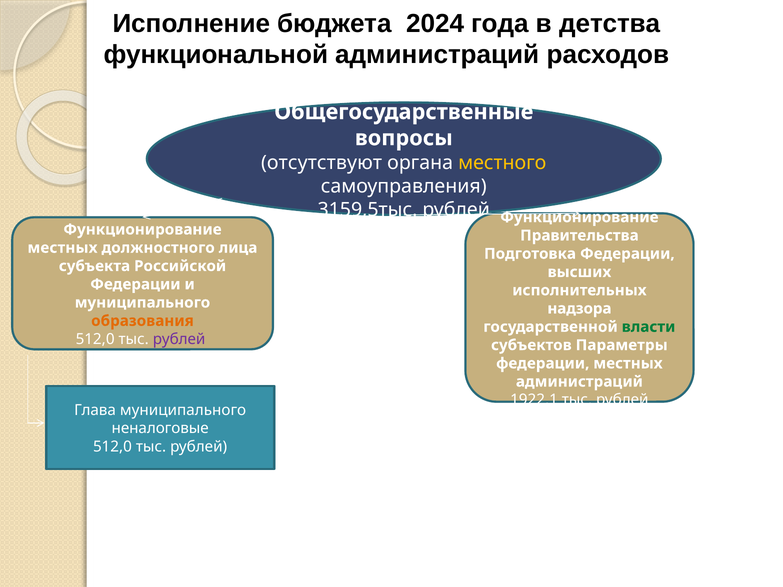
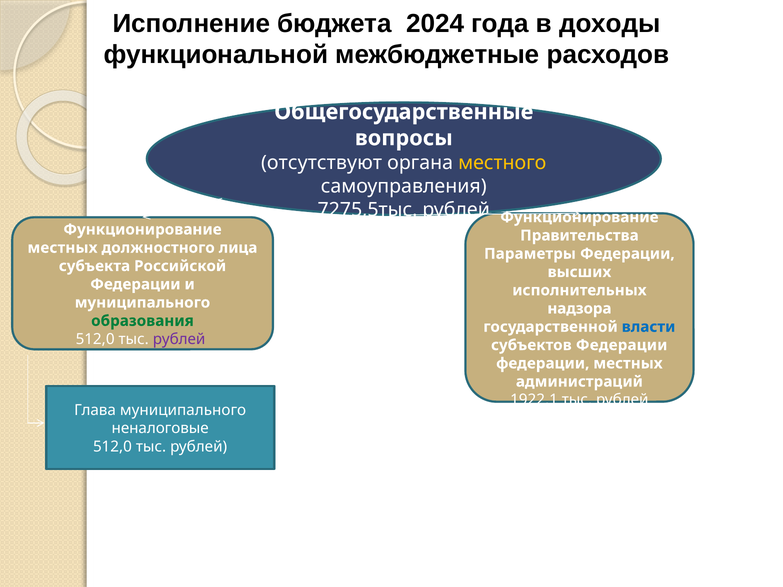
детства: детства -> доходы
функциональной администраций: администраций -> межбюджетные
3159,5тыс: 3159,5тыс -> 7275,5тыс
Подготовка: Подготовка -> Параметры
образования colour: orange -> green
власти colour: green -> blue
субъектов Параметры: Параметры -> Федерации
